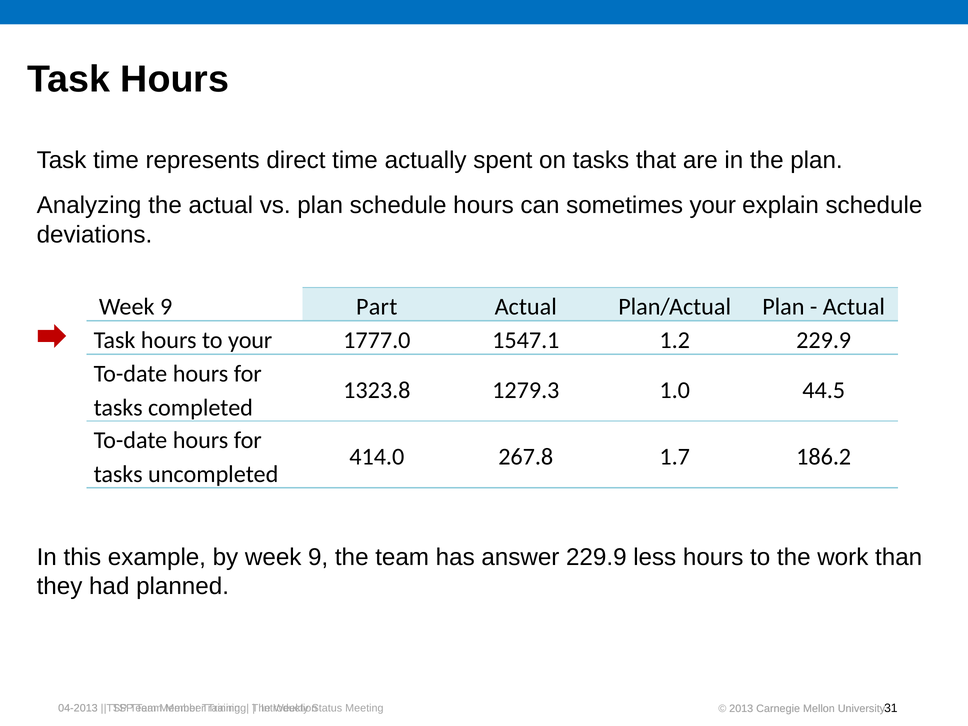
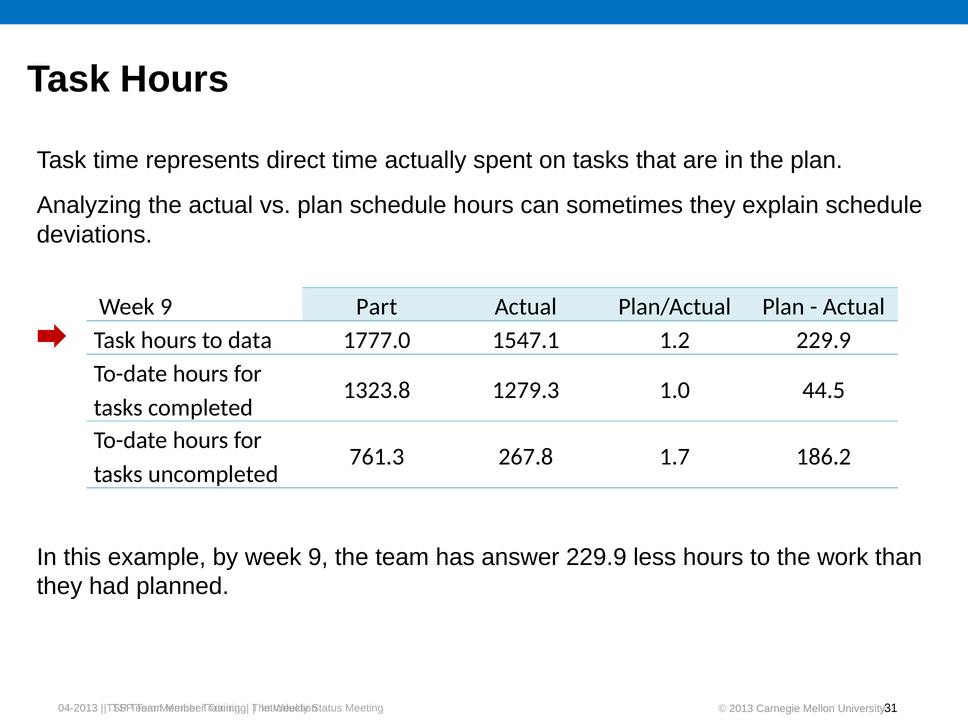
sometimes your: your -> they
to your: your -> data
414.0: 414.0 -> 761.3
